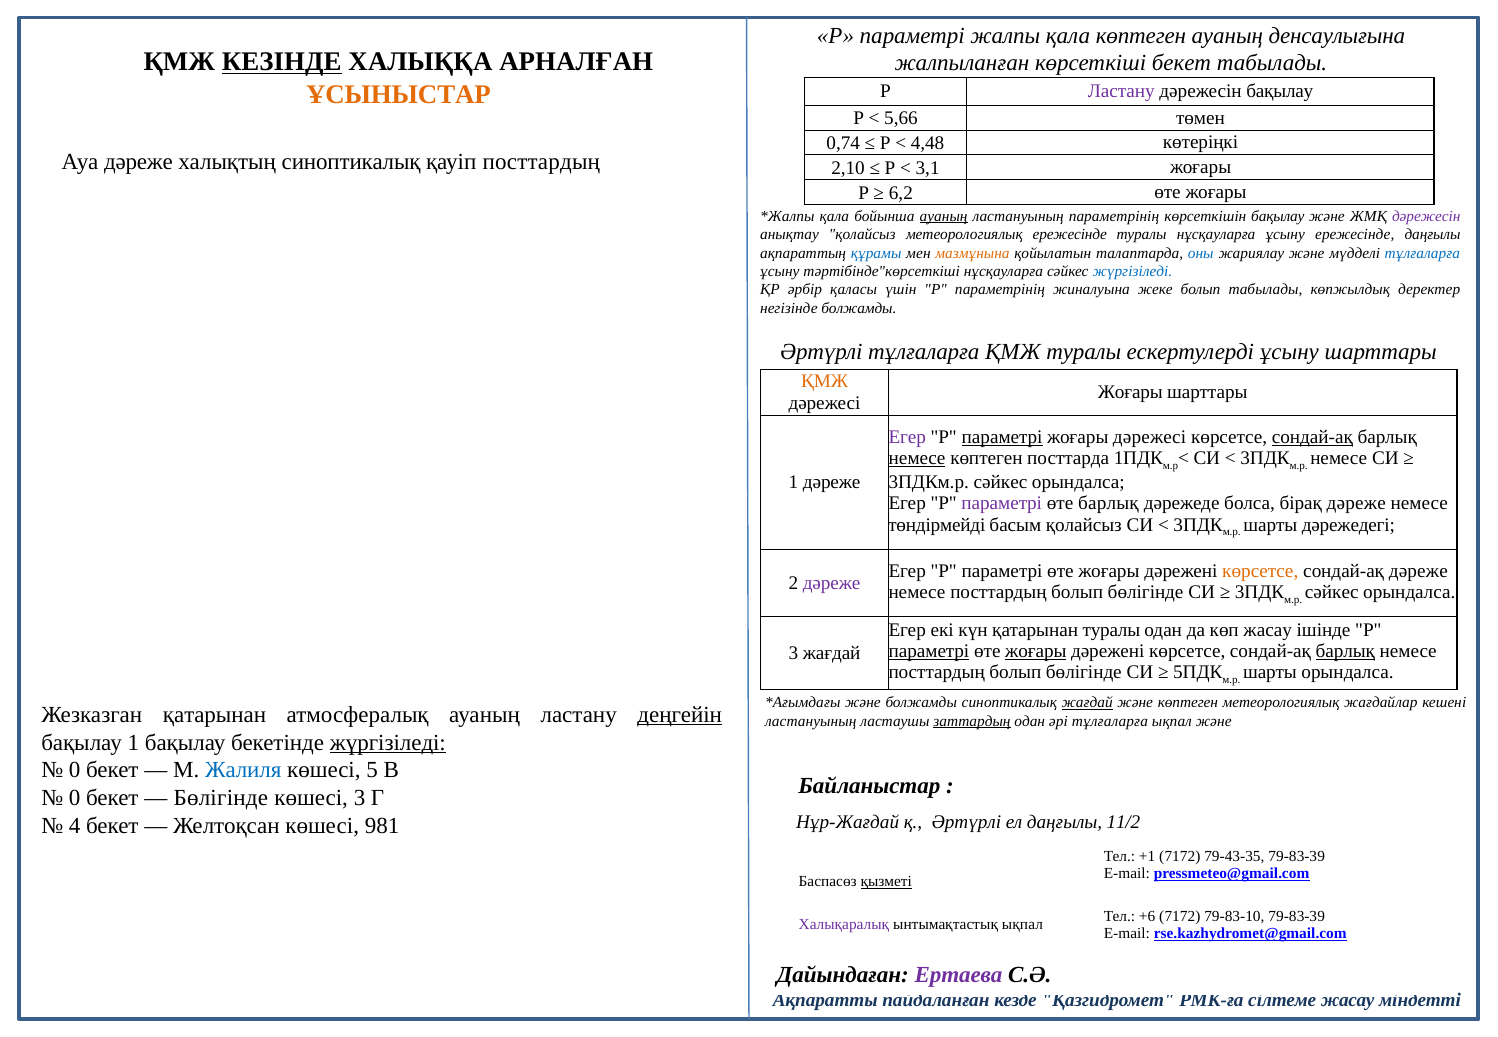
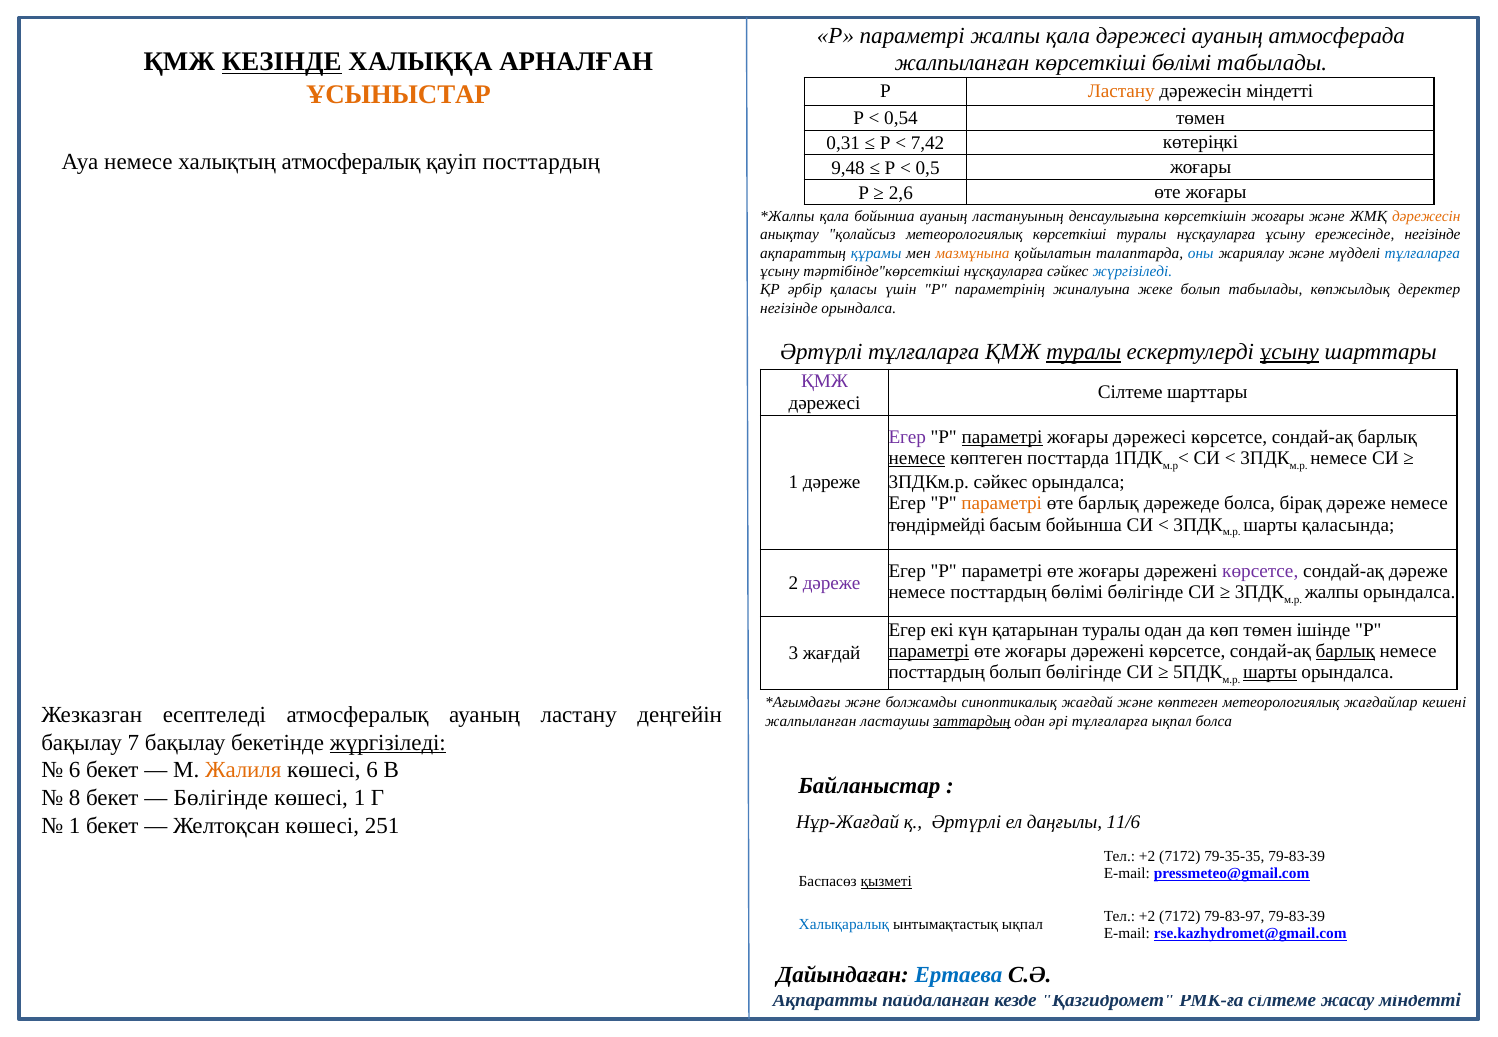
қала көптеген: көптеген -> дәрежесі
денсаулығына: денсаулығына -> атмосферада
көрсеткіші бекет: бекет -> бөлімі
Ластану at (1121, 91) colour: purple -> orange
дәрежесін бақылау: бақылау -> міндетті
5,66: 5,66 -> 0,54
0,74: 0,74 -> 0,31
4,48: 4,48 -> 7,42
Ауа дәреже: дәреже -> немесе
халықтың синоптикалық: синоптикалық -> атмосфералық
2,10: 2,10 -> 9,48
3,1: 3,1 -> 0,5
6,2: 6,2 -> 2,6
ауаның at (944, 216) underline: present -> none
ластануының параметрінің: параметрінің -> денсаулығына
көрсеткішін бақылау: бақылау -> жоғары
дәрежесін at (1426, 216) colour: purple -> orange
метеорологиялық ережесінде: ережесінде -> көрсеткіші
ережесінде даңғылы: даңғылы -> негізінде
негізінде болжамды: болжамды -> орындалса
туралы at (1084, 352) underline: none -> present
ұсыну at (1289, 352) underline: none -> present
ҚМЖ at (825, 382) colour: orange -> purple
Жоғары at (1130, 392): Жоғары -> Сілтеме
сондай-ақ at (1312, 437) underline: present -> none
параметрі at (1002, 504) colour: purple -> orange
басым қолайсыз: қолайсыз -> бойынша
дәрежедегі: дәрежедегі -> қаласында
көрсетсе at (1260, 571) colour: orange -> purple
болып at (1077, 592): болып -> бөлімі
сәйкес at (1332, 592): сәйкес -> жалпы
көп жасау: жасау -> төмен
жоғары at (1036, 651) underline: present -> none
шарты at (1270, 673) underline: none -> present
жағдай at (1087, 703) underline: present -> none
Жезказган қатарынан: қатарынан -> есептеледі
деңгейін underline: present -> none
ластануының at (811, 721): ластануының -> жалпыланған
ықпал және: және -> болса
бақылау 1: 1 -> 7
0 at (75, 770): 0 -> 6
Жалиля colour: blue -> orange
көшесі 5: 5 -> 6
0 at (75, 798): 0 -> 8
көшесі 3: 3 -> 1
11/2: 11/2 -> 11/6
4 at (75, 826): 4 -> 1
981: 981 -> 251
+1 at (1147, 856): +1 -> +2
79-43-35: 79-43-35 -> 79-35-35
+6 at (1147, 916): +6 -> +2
79-83-10: 79-83-10 -> 79-83-97
Халықаралық colour: purple -> blue
Ертаева colour: purple -> blue
